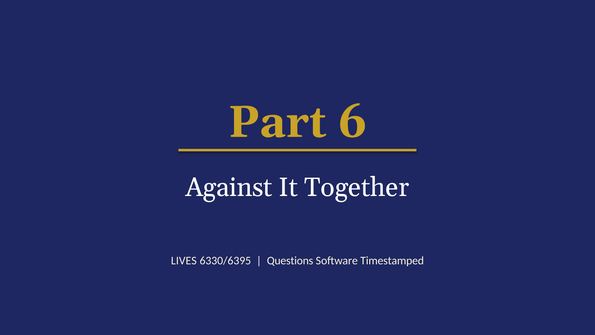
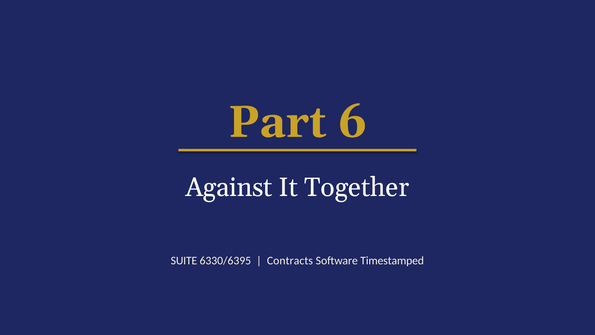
LIVES: LIVES -> SUITE
Questions: Questions -> Contracts
